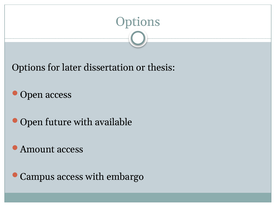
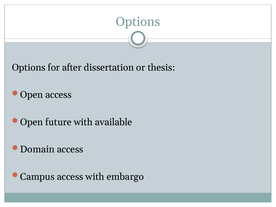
later: later -> after
Amount: Amount -> Domain
